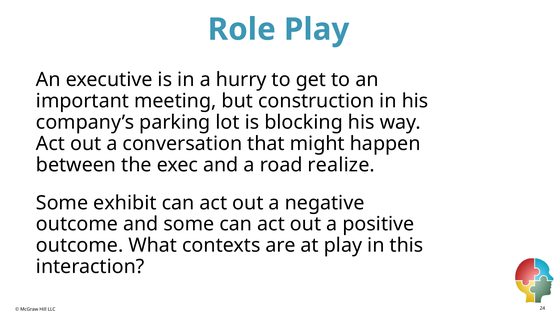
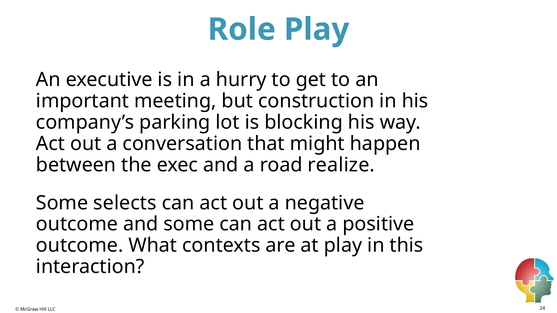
exhibit: exhibit -> selects
